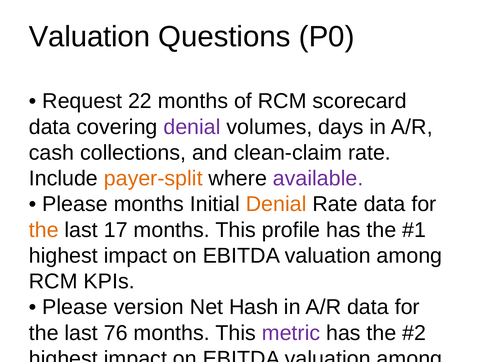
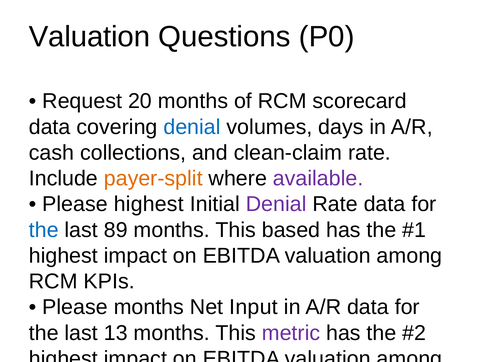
22: 22 -> 20
denial at (192, 127) colour: purple -> blue
Please months: months -> highest
Denial at (276, 204) colour: orange -> purple
the at (44, 230) colour: orange -> blue
17: 17 -> 89
profile: profile -> based
Please version: version -> months
Hash: Hash -> Input
76: 76 -> 13
